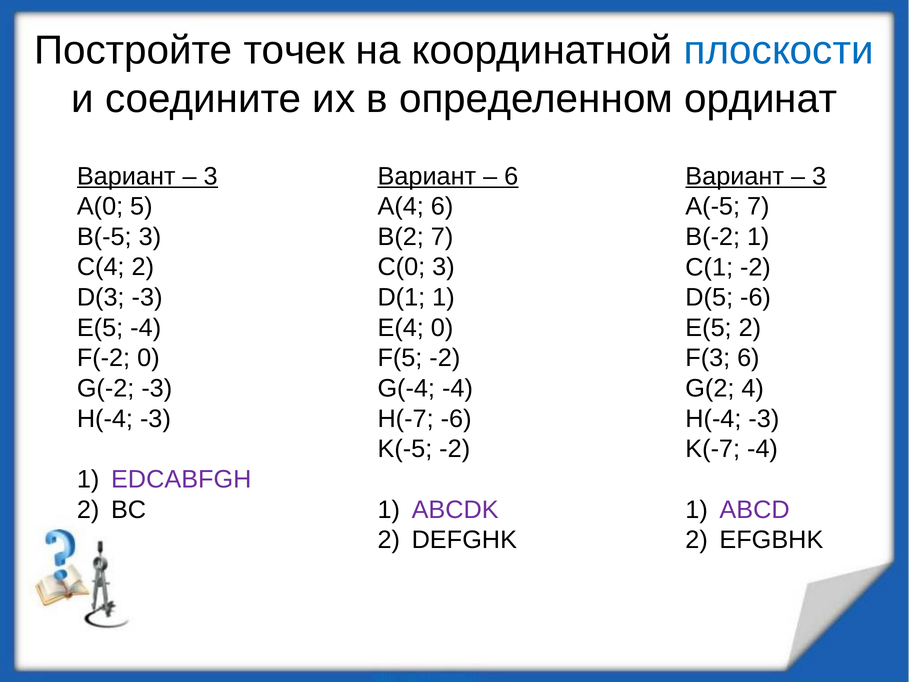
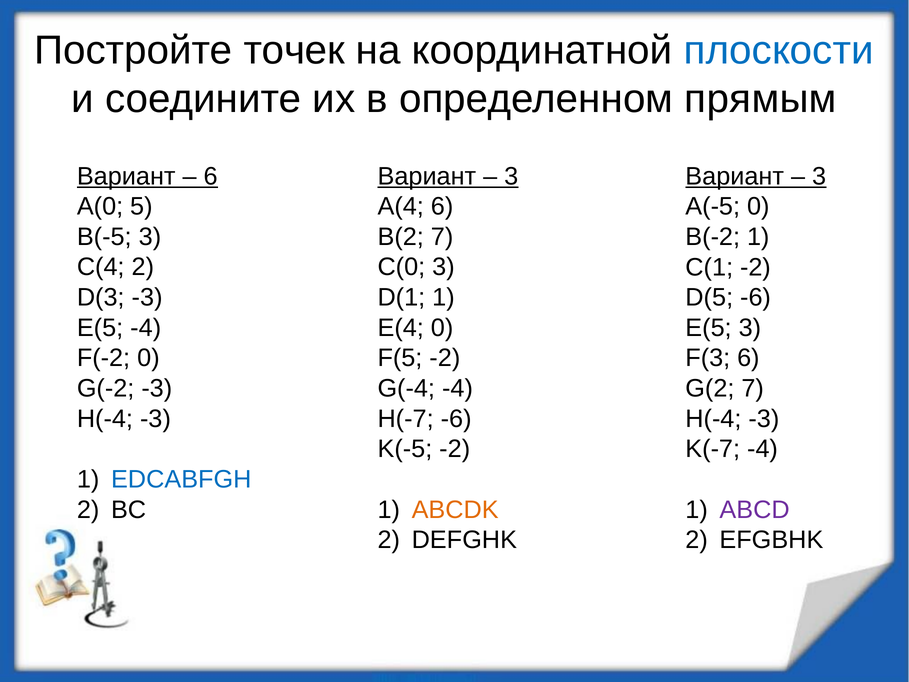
ординат: ординат -> прямым
3 at (211, 176): 3 -> 6
6 at (511, 176): 6 -> 3
A(-5 7: 7 -> 0
E(5 2: 2 -> 3
G(2 4: 4 -> 7
EDCABFGH colour: purple -> blue
ABCDK colour: purple -> orange
